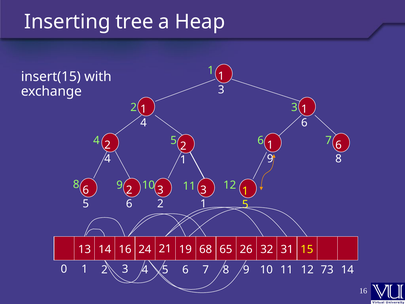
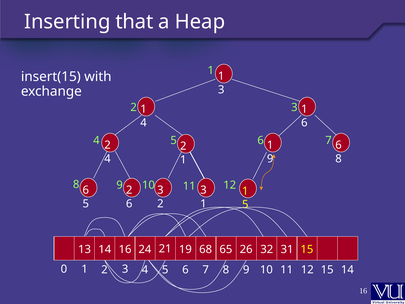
tree: tree -> that
12 73: 73 -> 15
